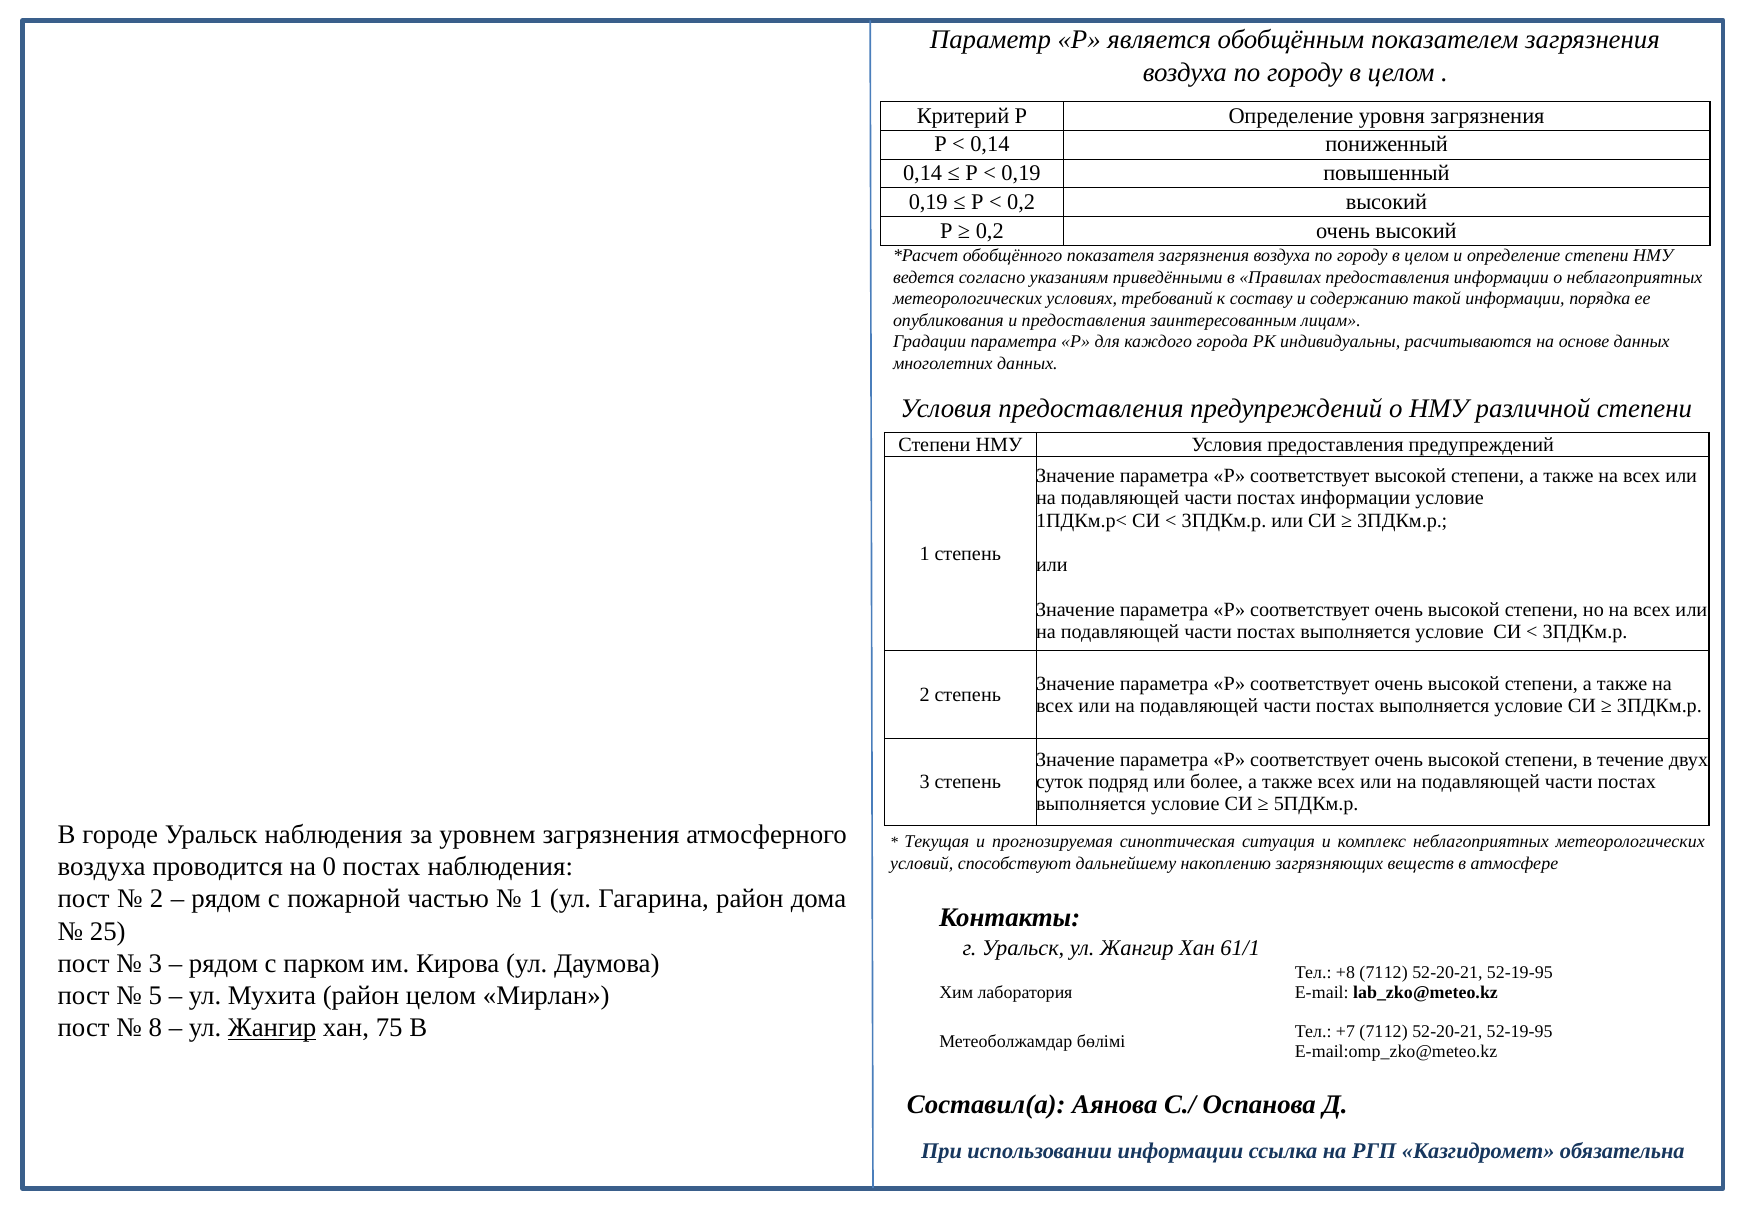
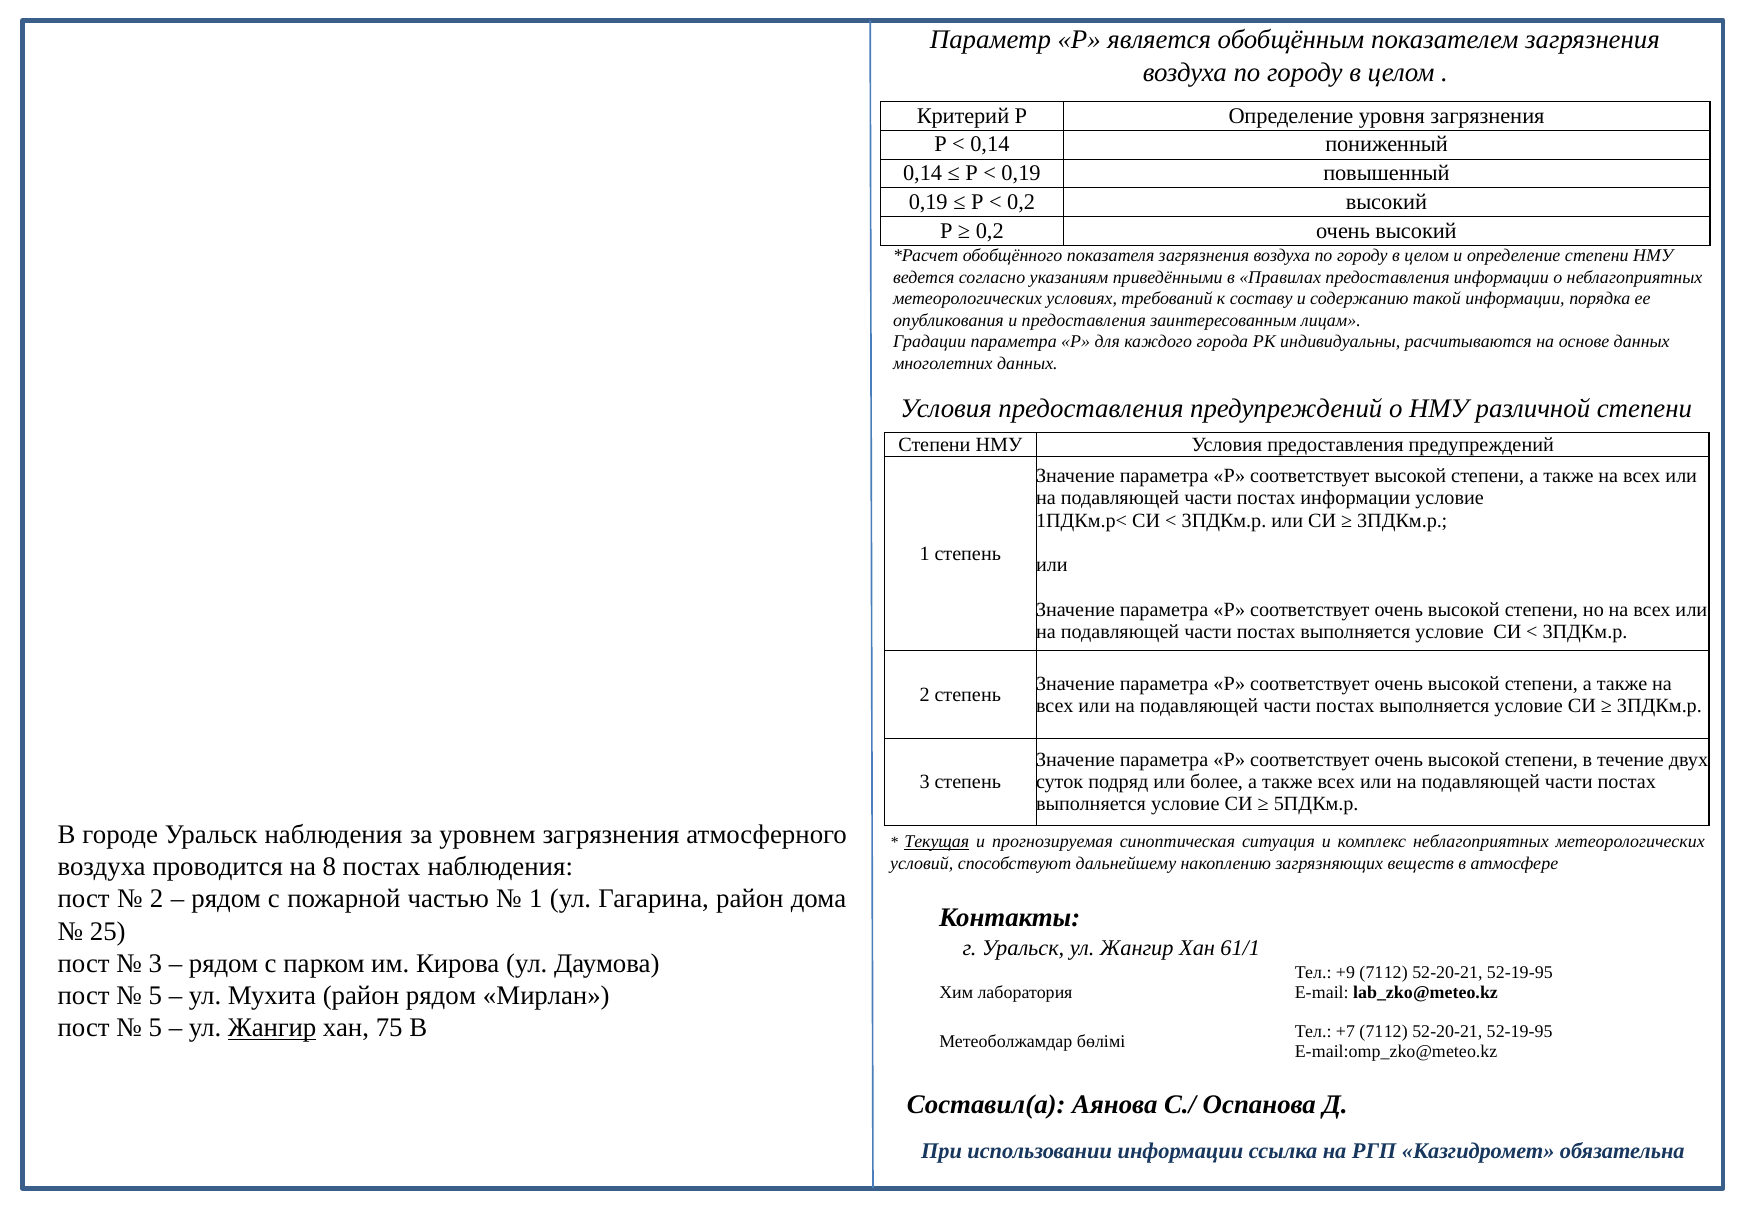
Текущая underline: none -> present
0: 0 -> 8
+8: +8 -> +9
район целом: целом -> рядом
8 at (155, 1028): 8 -> 5
